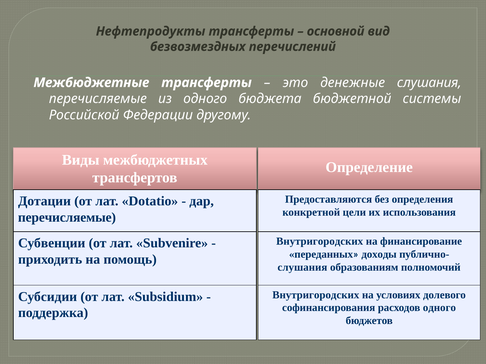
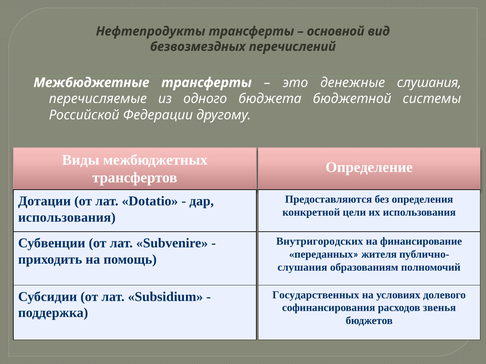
перечисляемые at (67, 218): перечисляемые -> использования
доходы: доходы -> жителя
Внутригородских at (316, 295): Внутригородских -> Государственных
расходов одного: одного -> звенья
